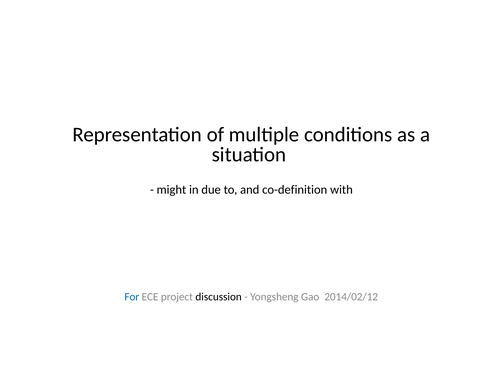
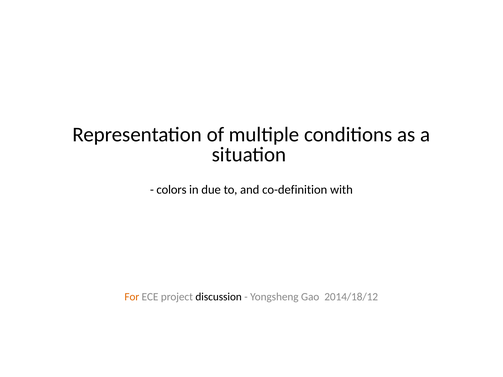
might: might -> colors
For colour: blue -> orange
2014/02/12: 2014/02/12 -> 2014/18/12
